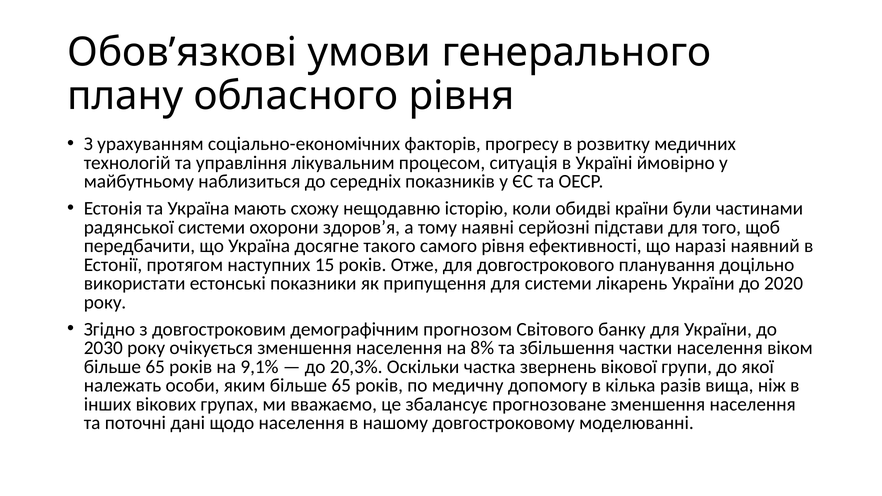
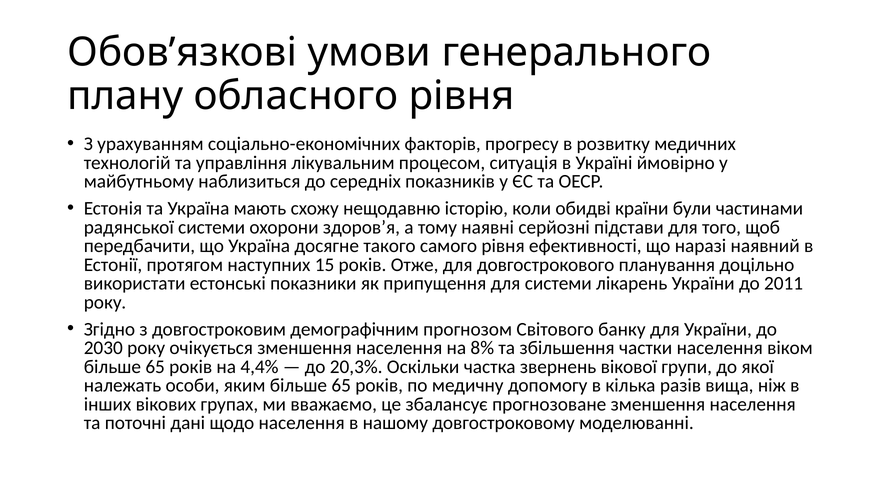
2020: 2020 -> 2011
9,1%: 9,1% -> 4,4%
